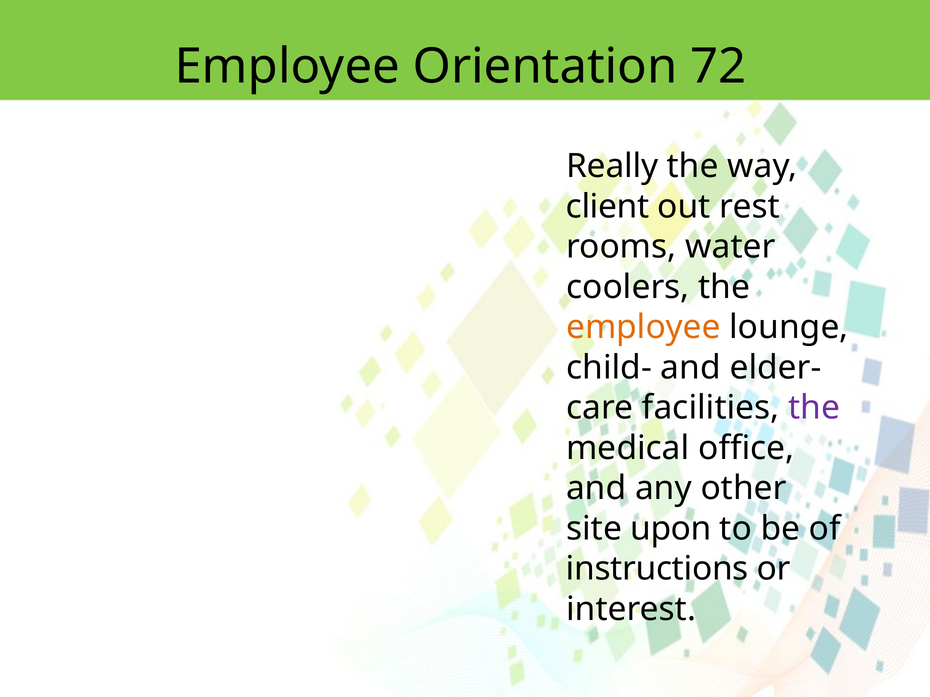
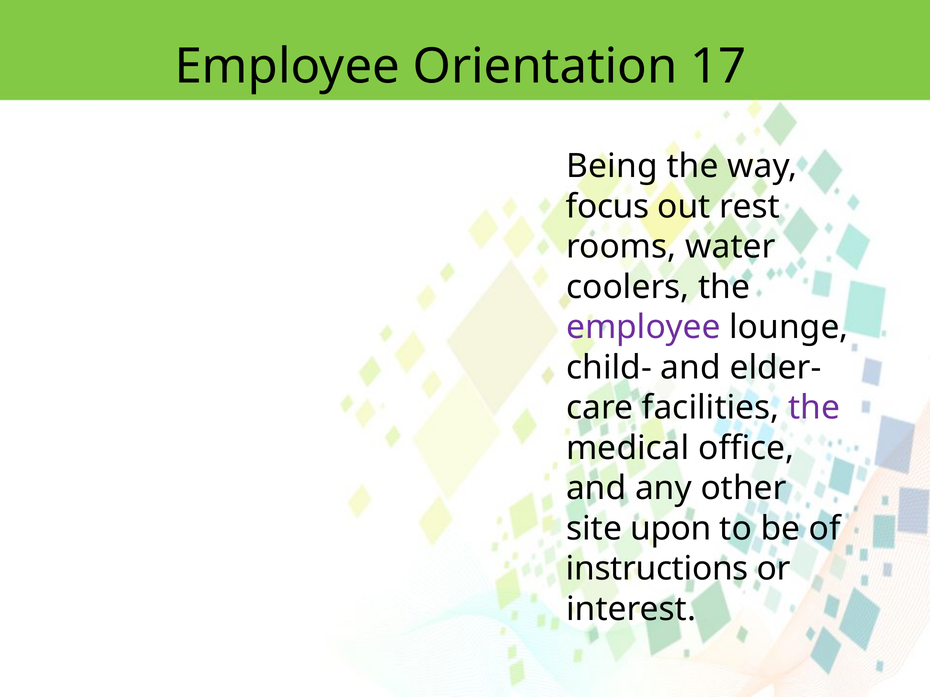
72: 72 -> 17
Really: Really -> Being
client: client -> focus
employee at (643, 328) colour: orange -> purple
